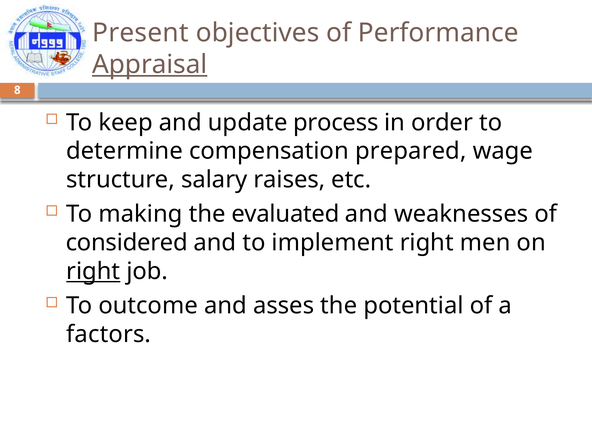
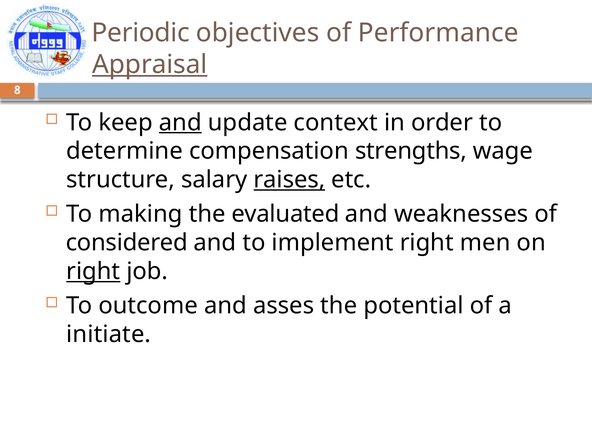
Present: Present -> Periodic
and at (180, 122) underline: none -> present
process: process -> context
prepared: prepared -> strengths
raises underline: none -> present
factors: factors -> initiate
